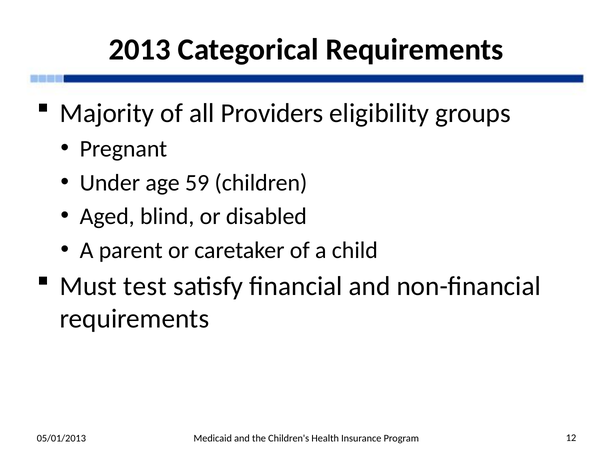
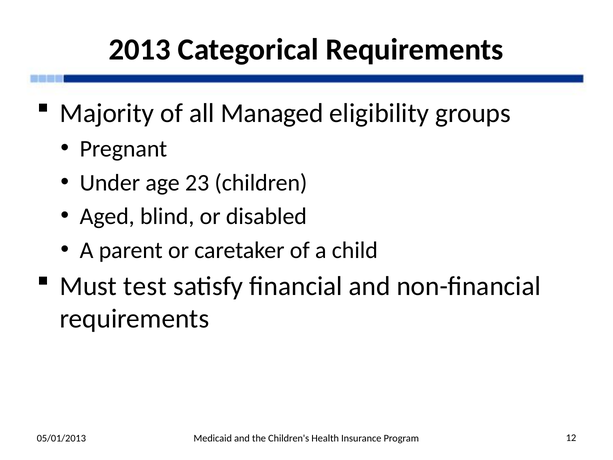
Providers: Providers -> Managed
59: 59 -> 23
